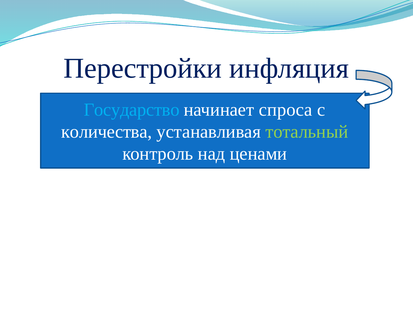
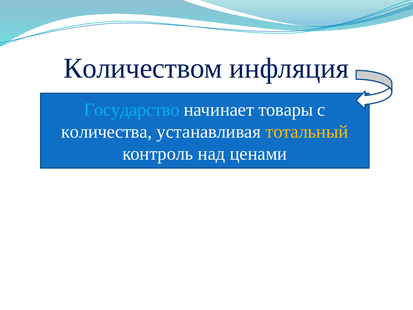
Перестройки: Перестройки -> Количеством
спроса: спроса -> товары
тотальный colour: light green -> yellow
